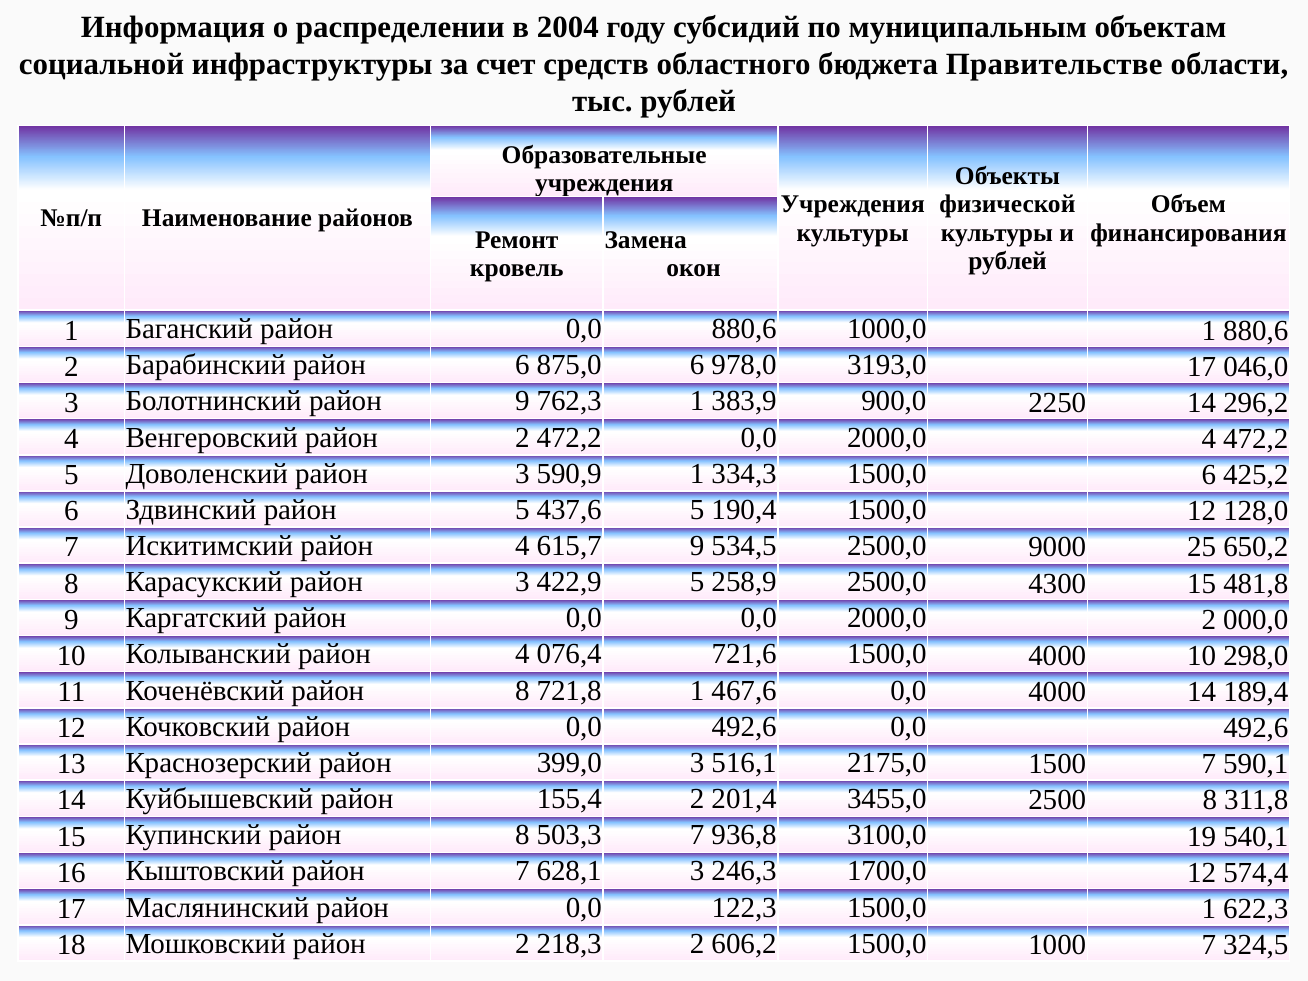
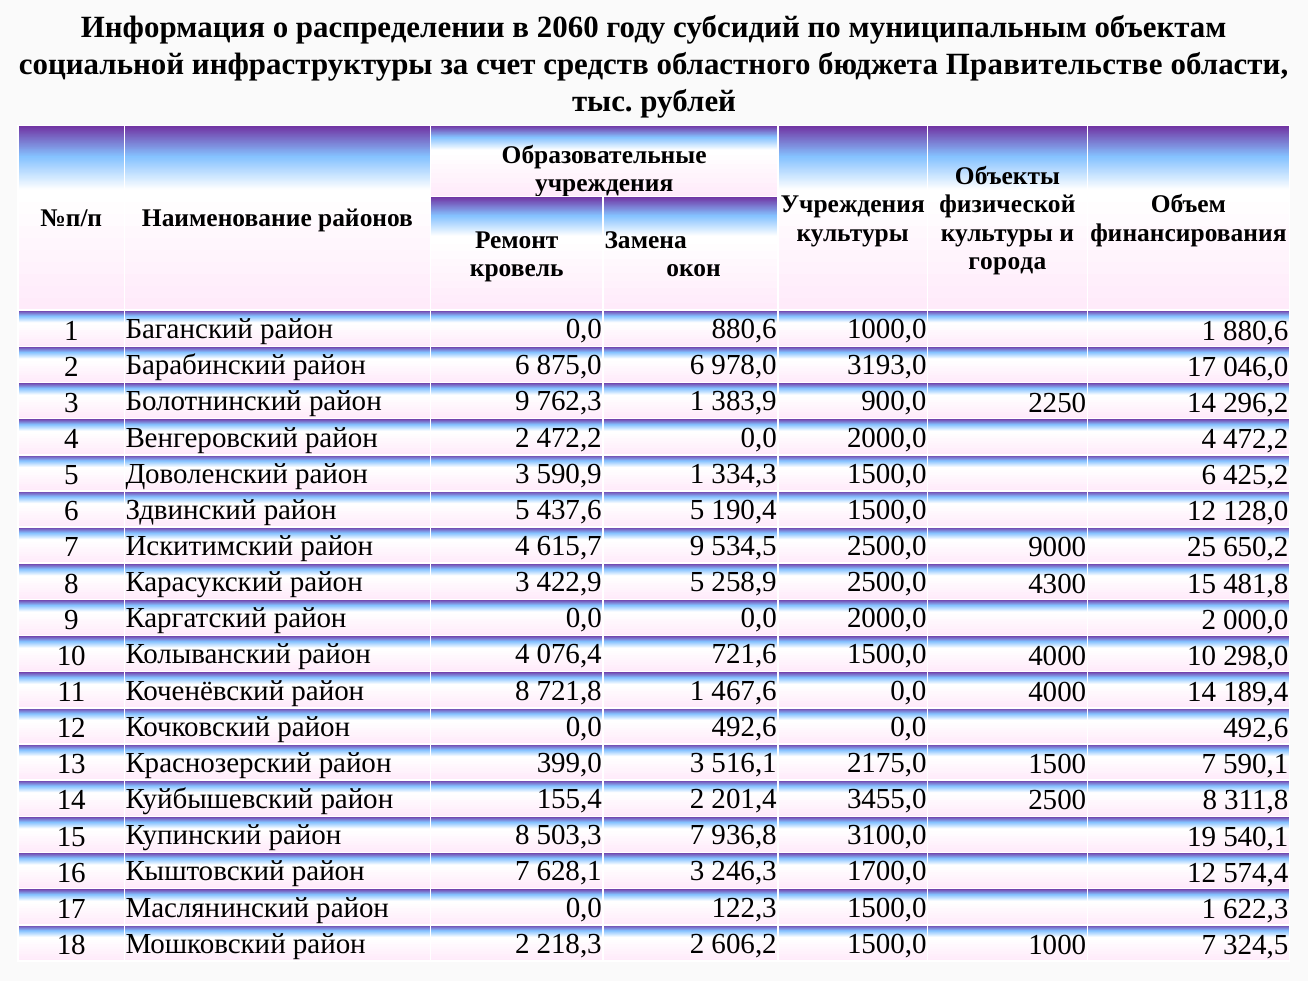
2004: 2004 -> 2060
рублей at (1008, 261): рублей -> города
